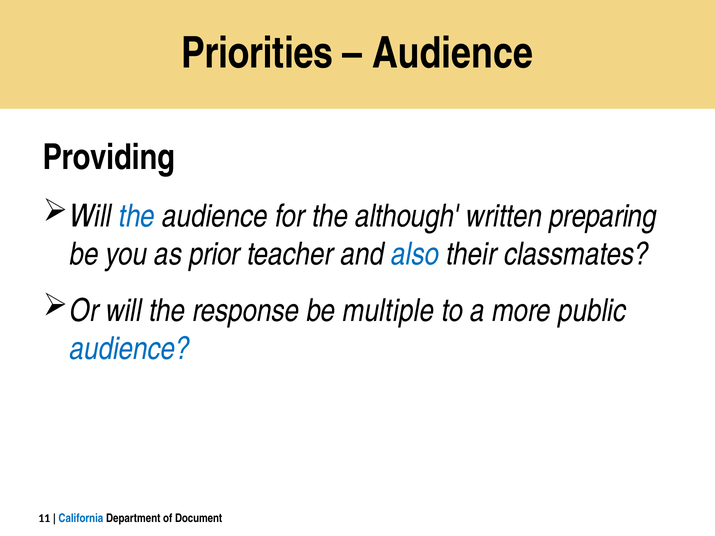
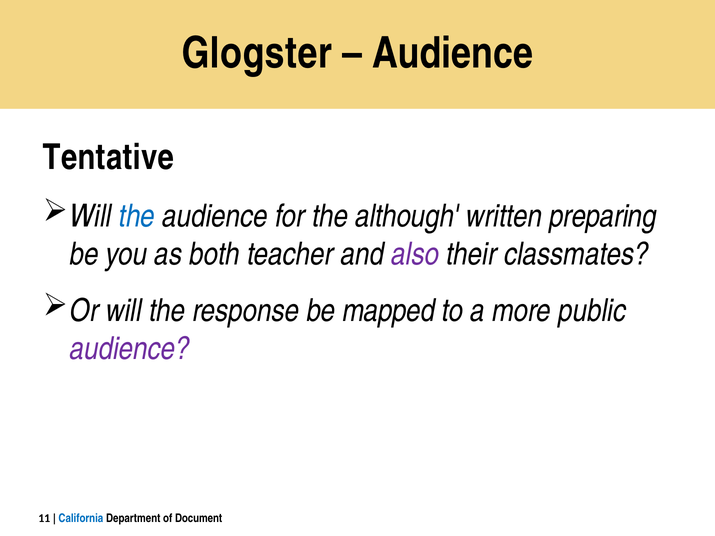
Priorities: Priorities -> Glogster
Providing: Providing -> Tentative
prior: prior -> both
also colour: blue -> purple
multiple: multiple -> mapped
audience at (130, 349) colour: blue -> purple
